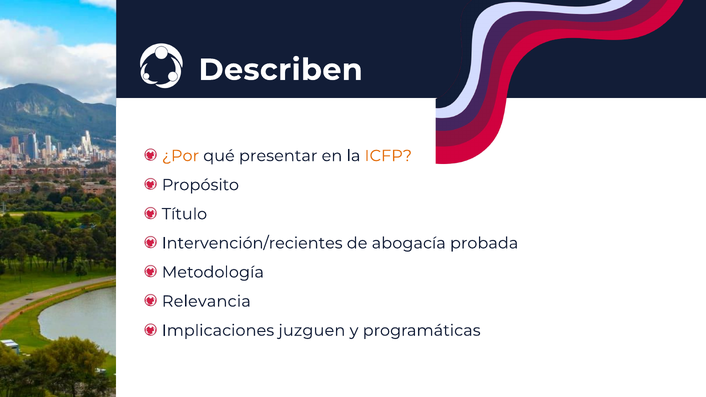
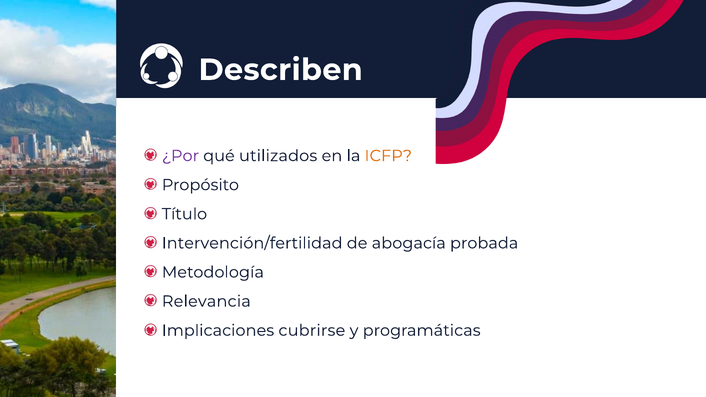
¿Por colour: orange -> purple
presentar: presentar -> utilizados
Intervención/recientes: Intervención/recientes -> Intervención/fertilidad
juzguen: juzguen -> cubrirse
